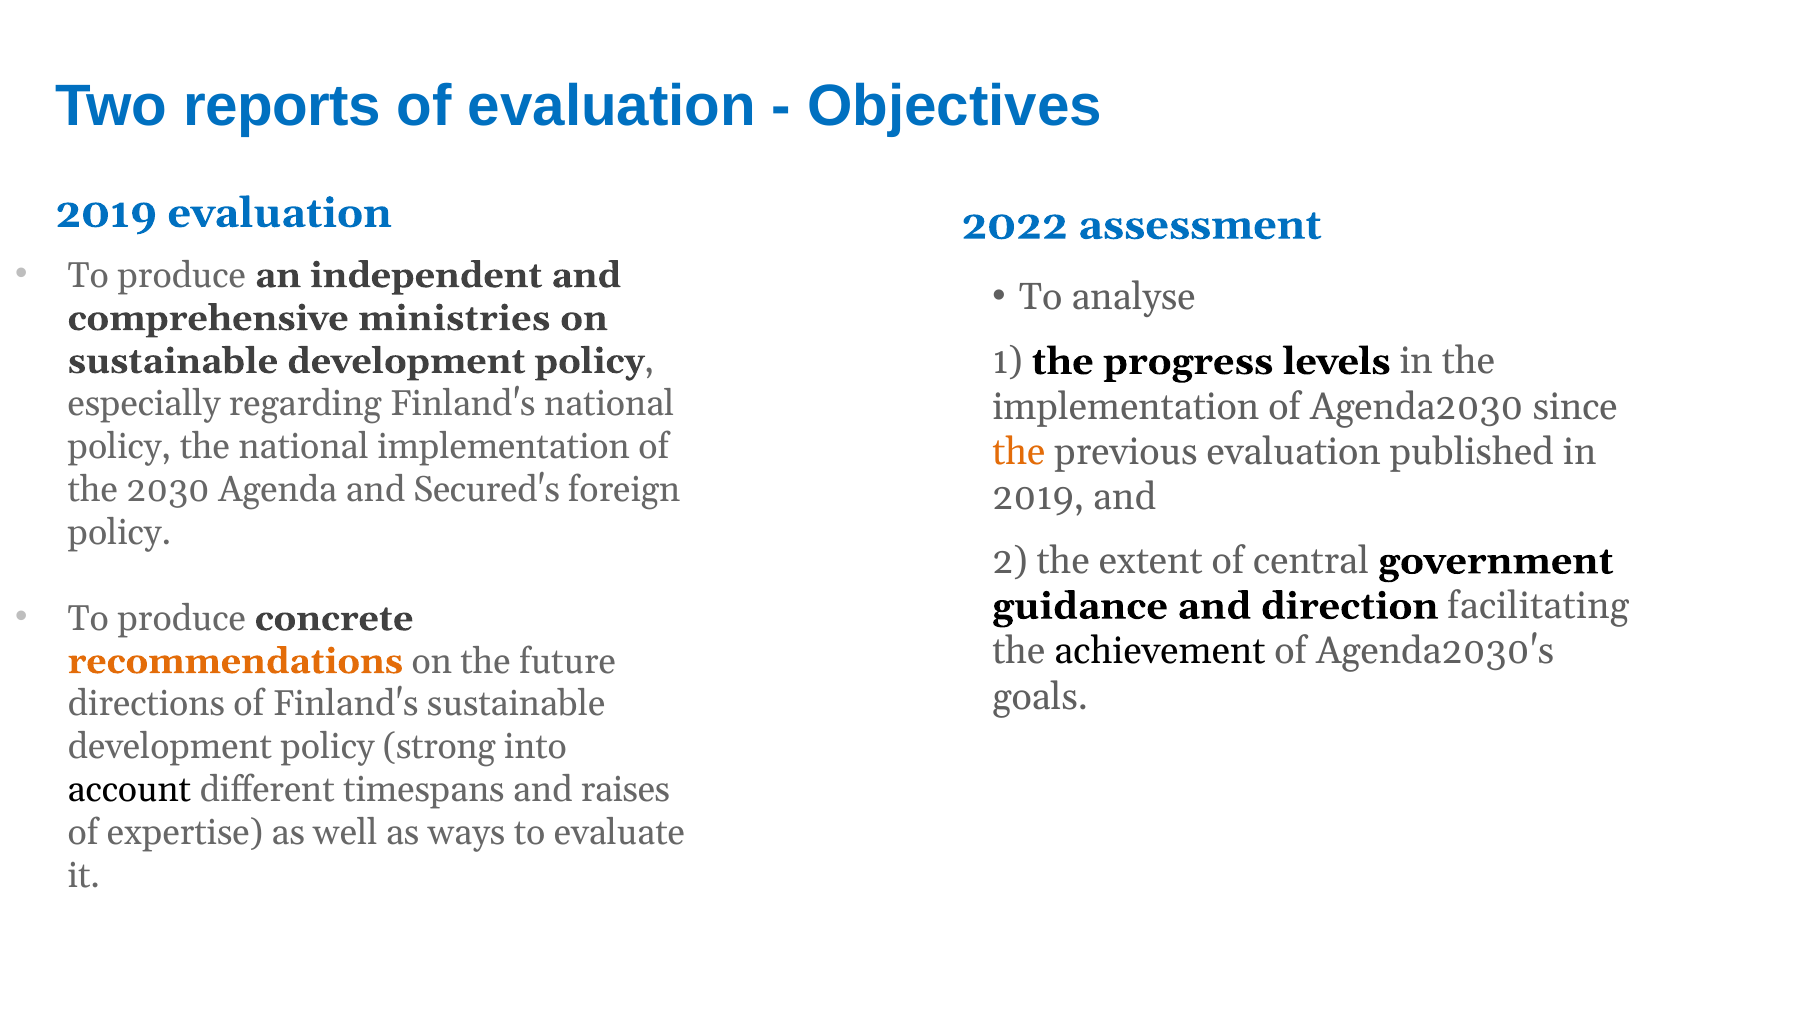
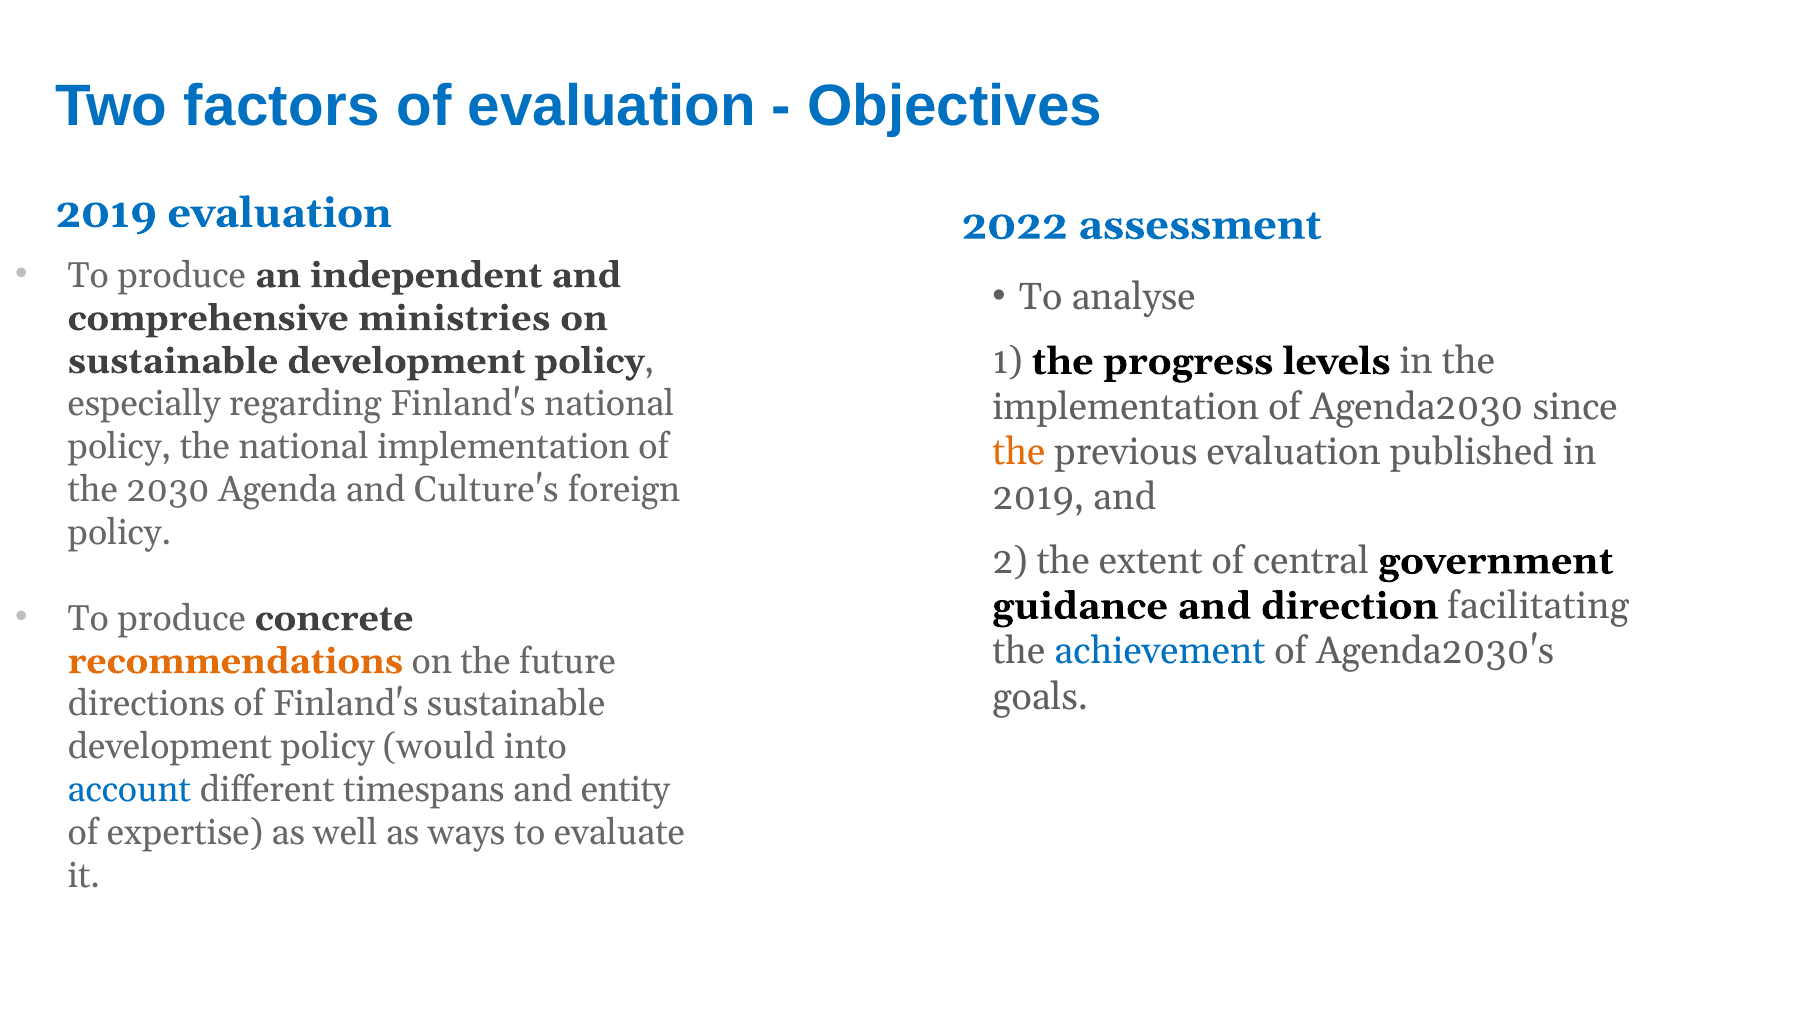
reports: reports -> factors
Secured's: Secured's -> Culture's
achievement colour: black -> blue
strong: strong -> would
account colour: black -> blue
raises: raises -> entity
